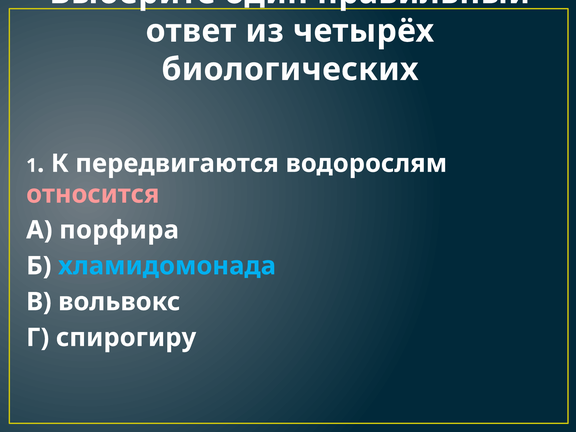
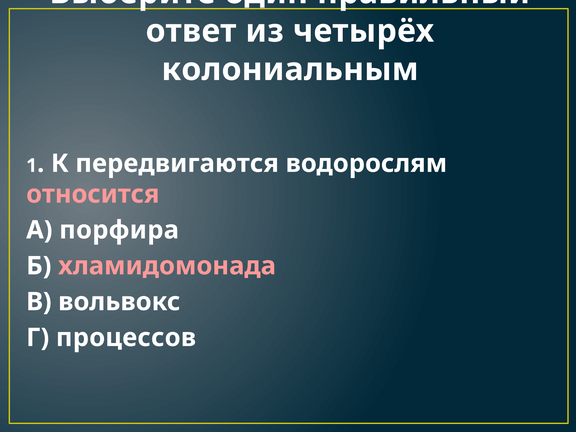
биологических: биологических -> колониальным
хламидомонада colour: light blue -> pink
спирогиру: спирогиру -> процессов
